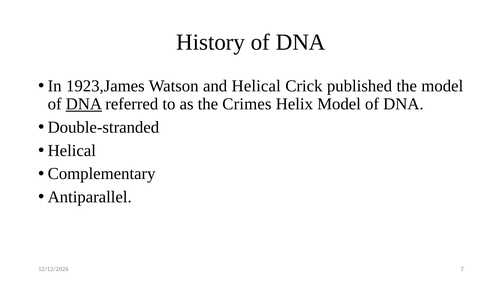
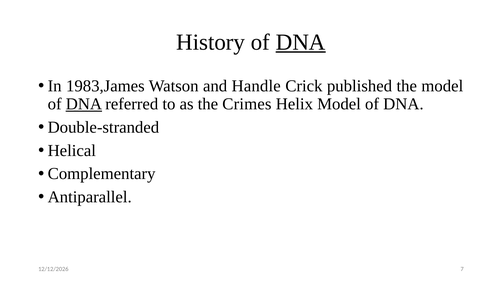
DNA at (301, 42) underline: none -> present
1923,James: 1923,James -> 1983,James
and Helical: Helical -> Handle
